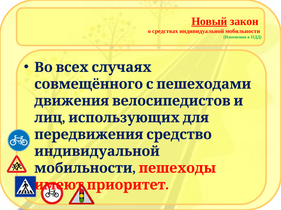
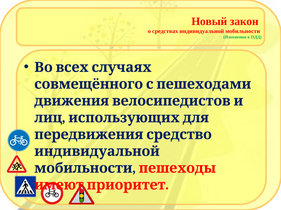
Новый underline: present -> none
